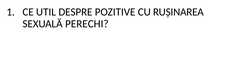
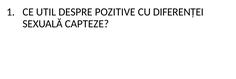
RUȘINAREA: RUȘINAREA -> DIFERENȚEI
PERECHI: PERECHI -> CAPTEZE
